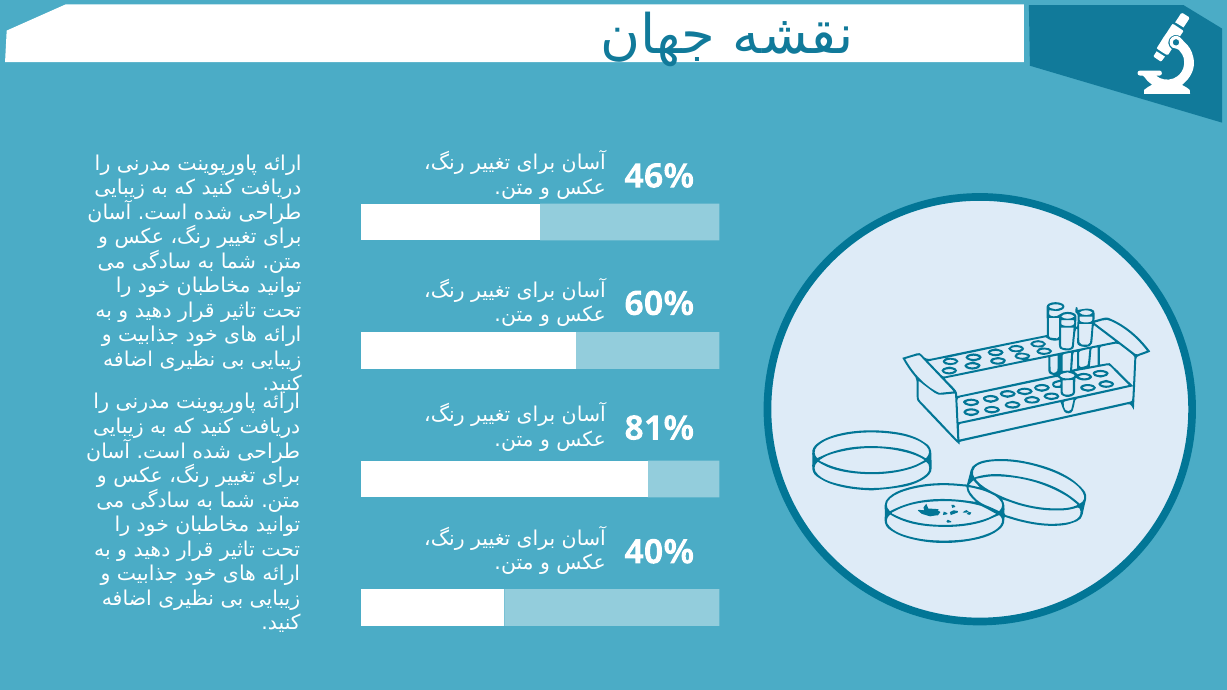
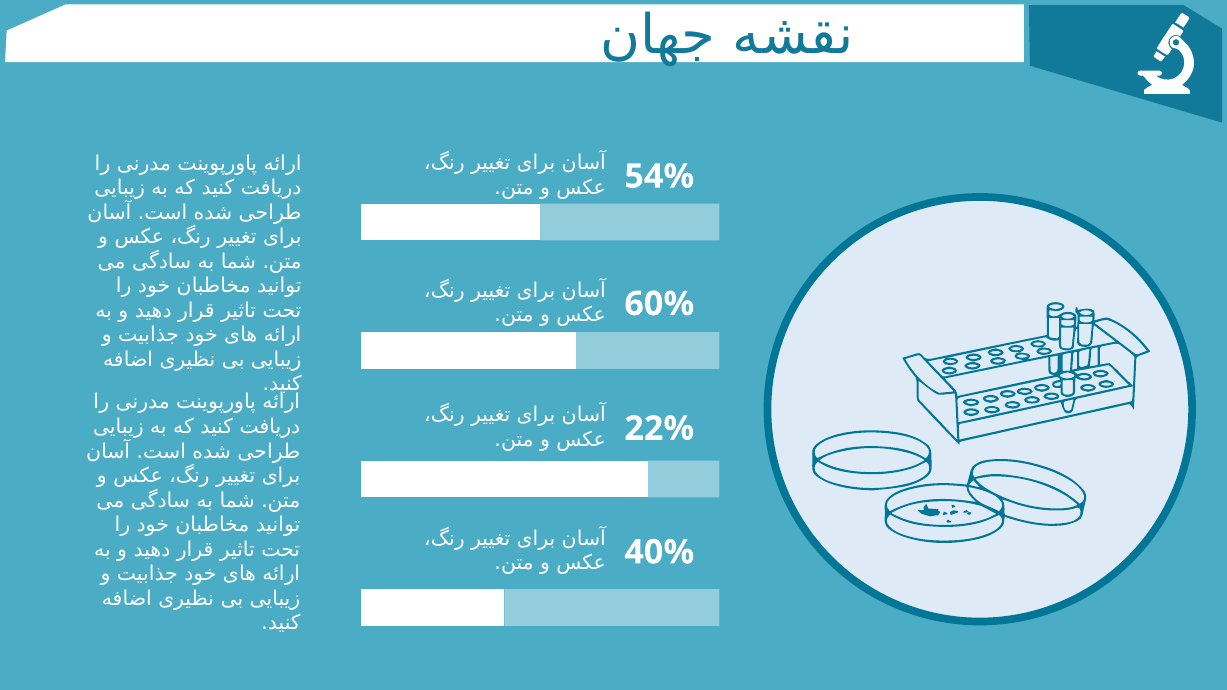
46%: 46% -> 54%
81%: 81% -> 22%
